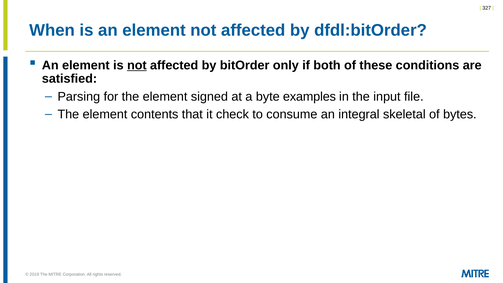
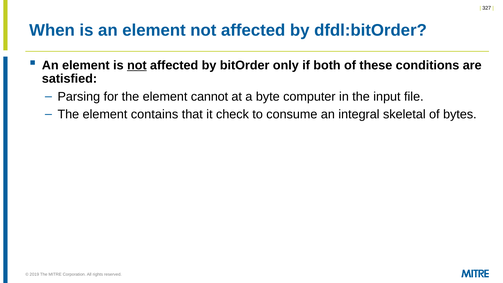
signed: signed -> cannot
examples: examples -> computer
contents: contents -> contains
